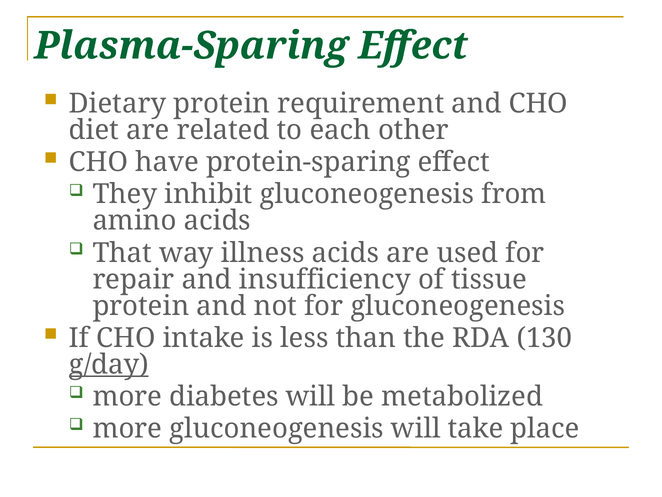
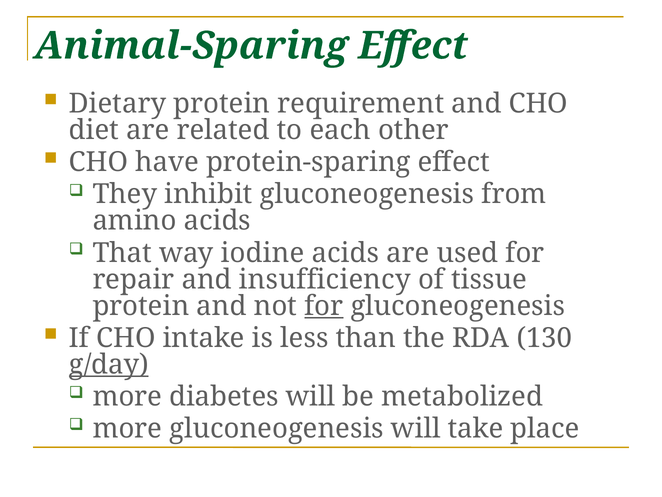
Plasma-Sparing: Plasma-Sparing -> Animal-Sparing
illness: illness -> iodine
for at (324, 306) underline: none -> present
